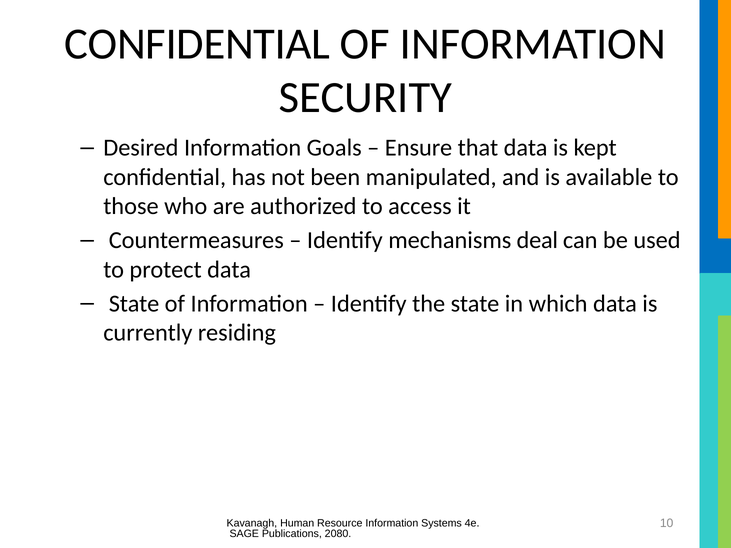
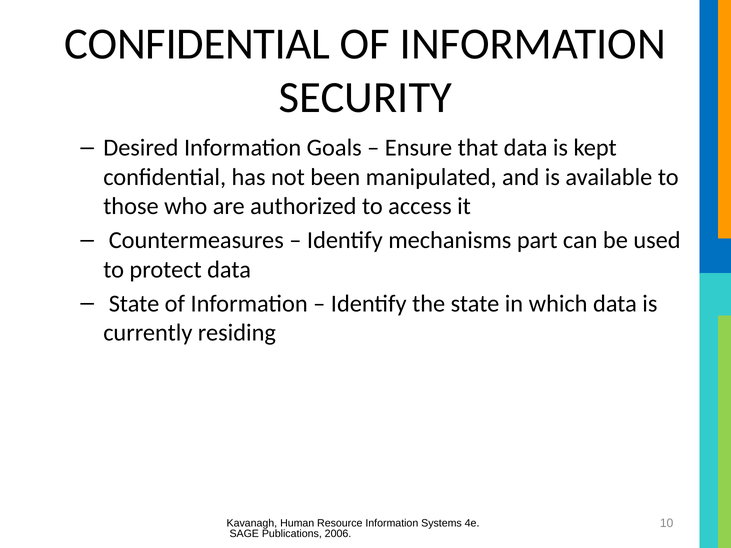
deal: deal -> part
2080: 2080 -> 2006
